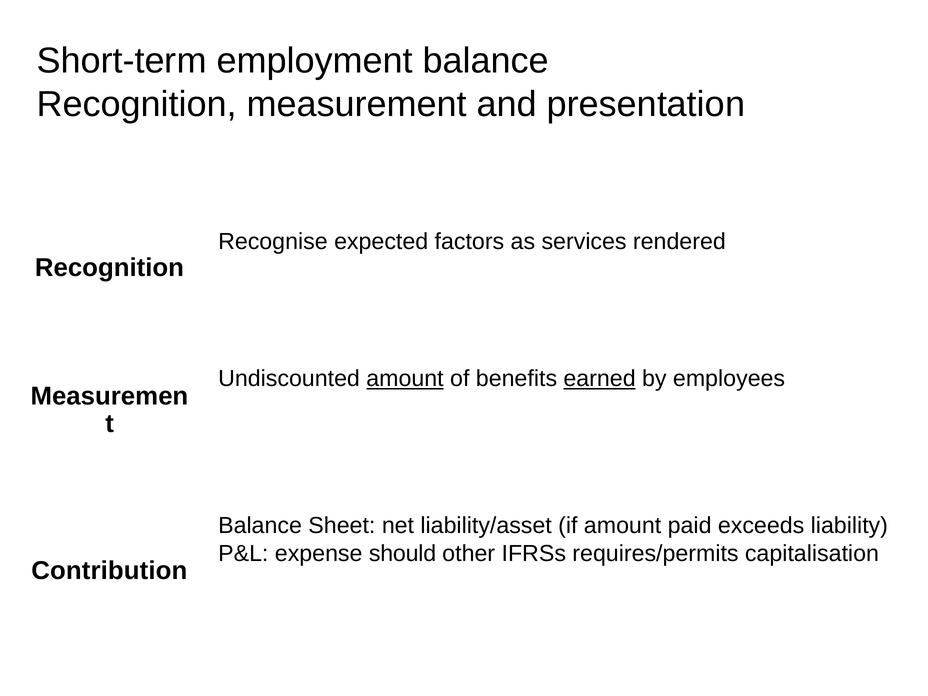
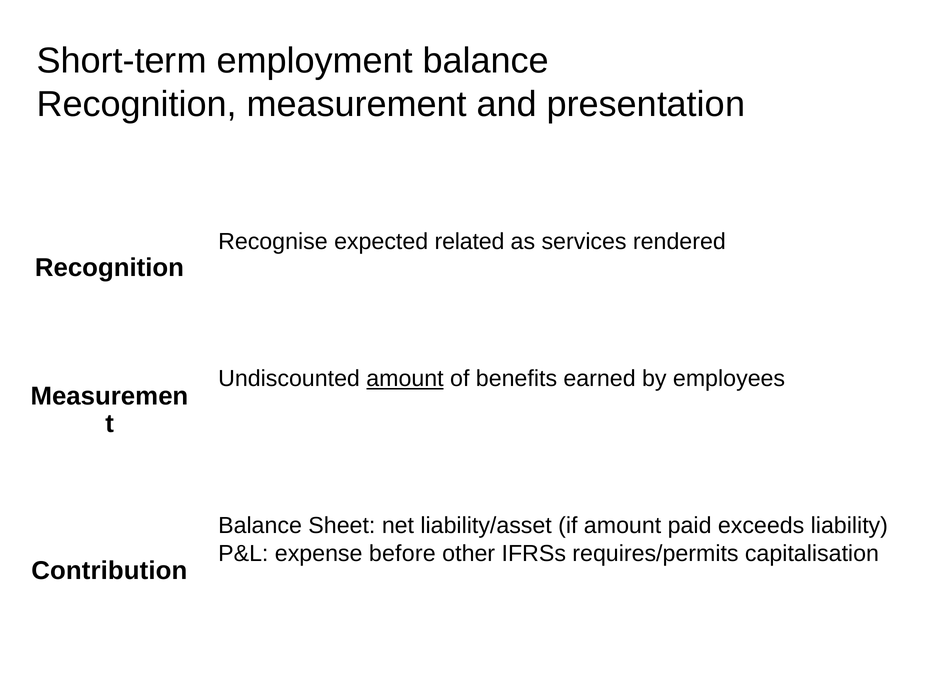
factors: factors -> related
earned underline: present -> none
should: should -> before
